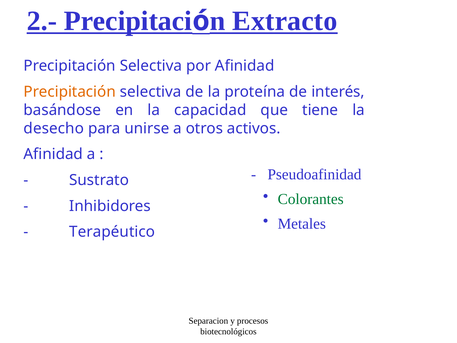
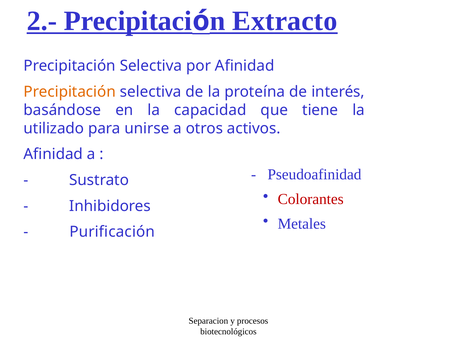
desecho: desecho -> utilizado
Colorantes colour: green -> red
Terapéutico: Terapéutico -> Purificación
